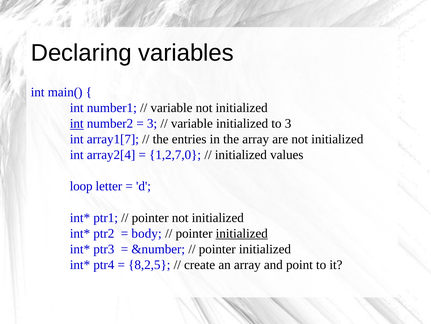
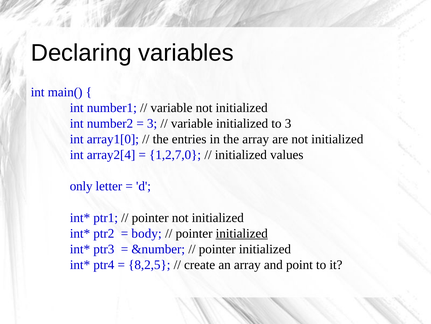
int at (77, 123) underline: present -> none
array1[7: array1[7 -> array1[0
loop: loop -> only
